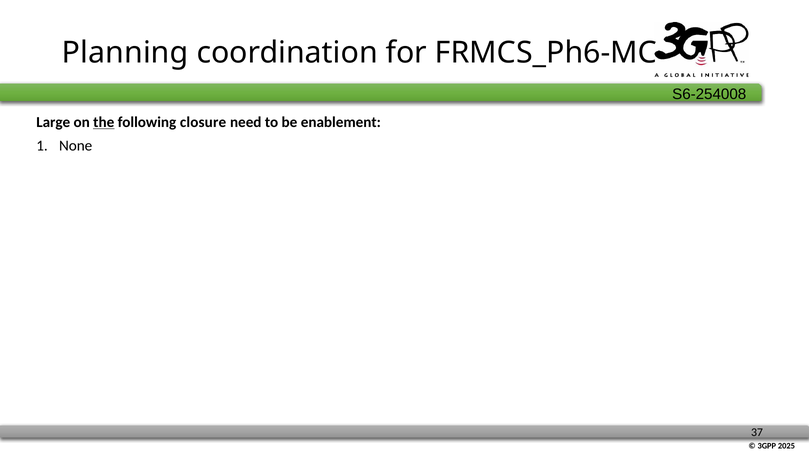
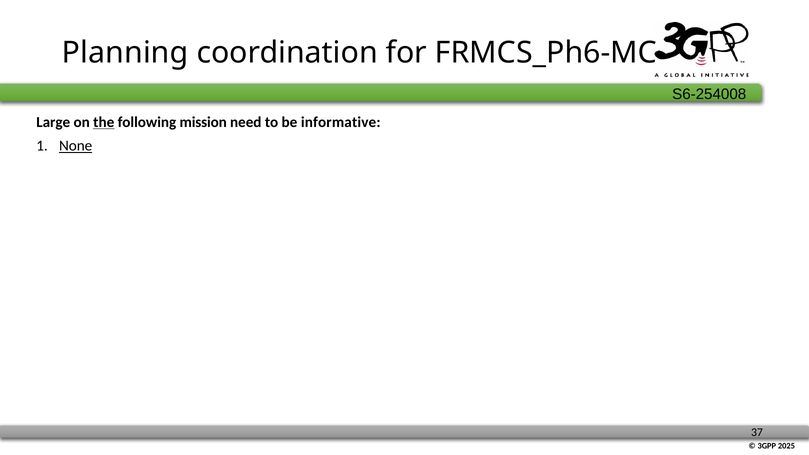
closure: closure -> mission
enablement: enablement -> informative
None underline: none -> present
